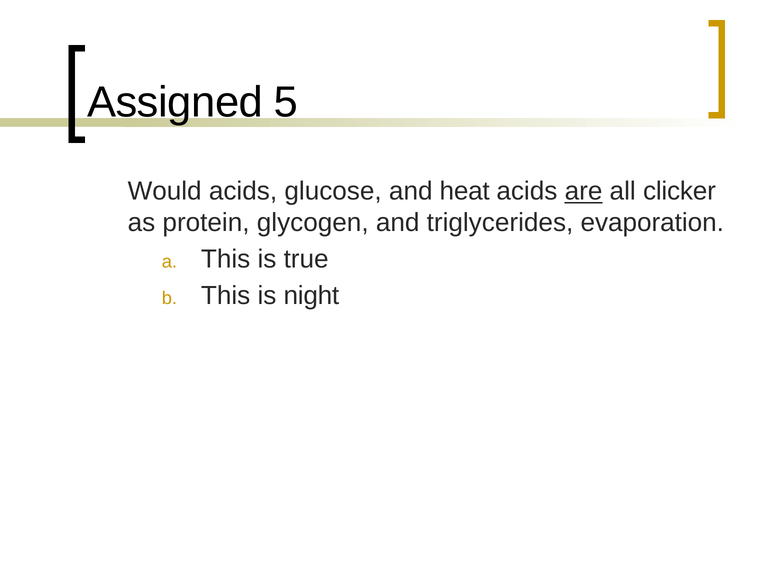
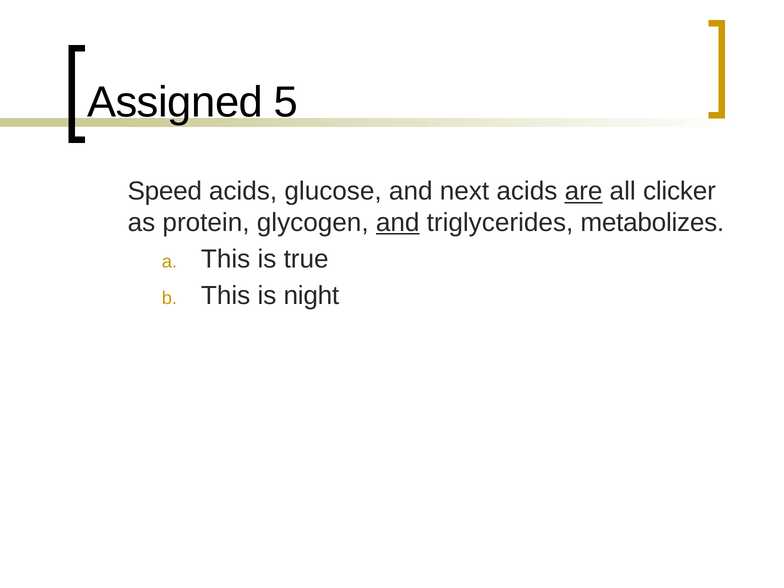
Would: Would -> Speed
heat: heat -> next
and at (398, 223) underline: none -> present
evaporation: evaporation -> metabolizes
